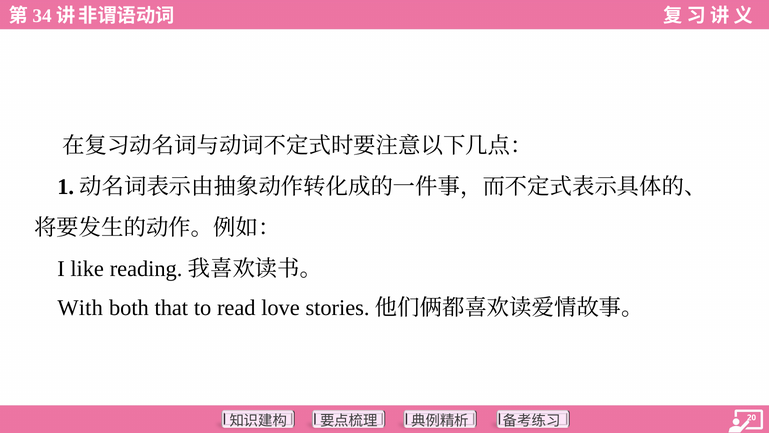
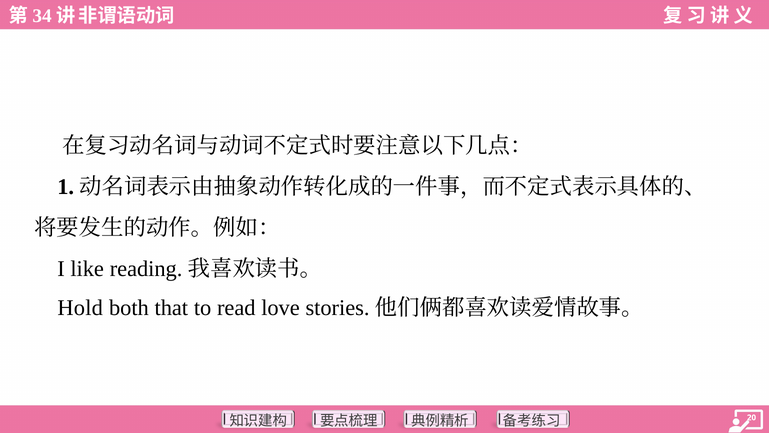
With: With -> Hold
